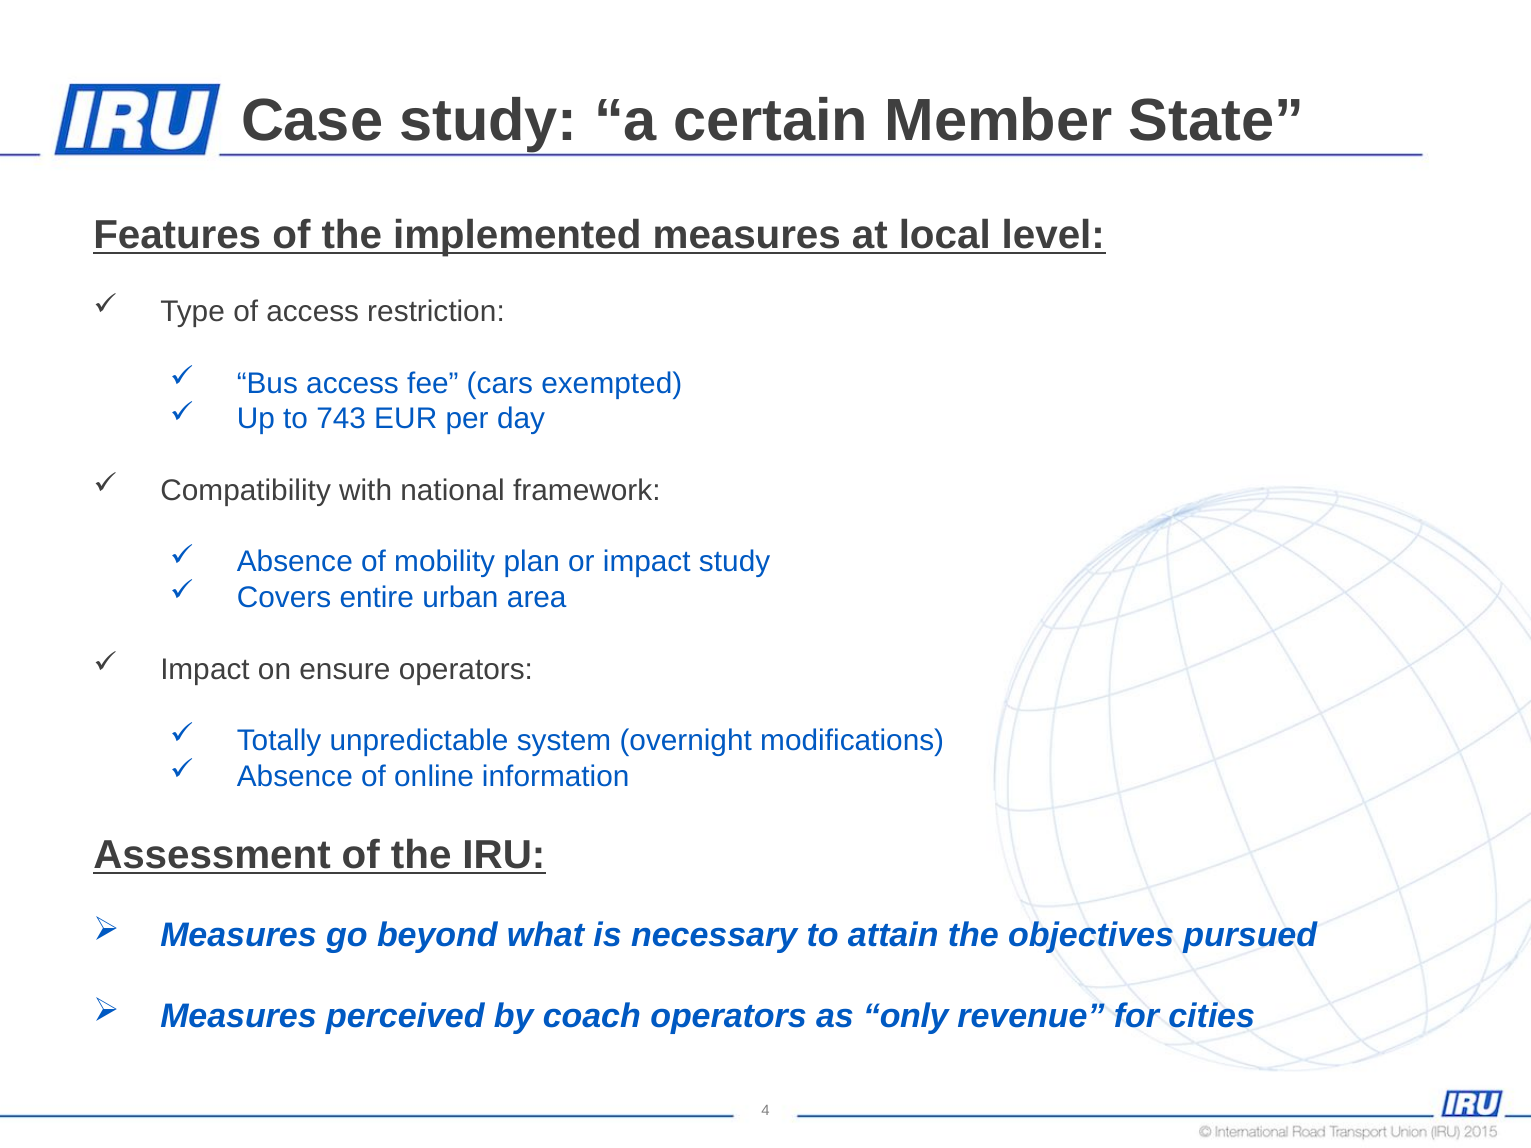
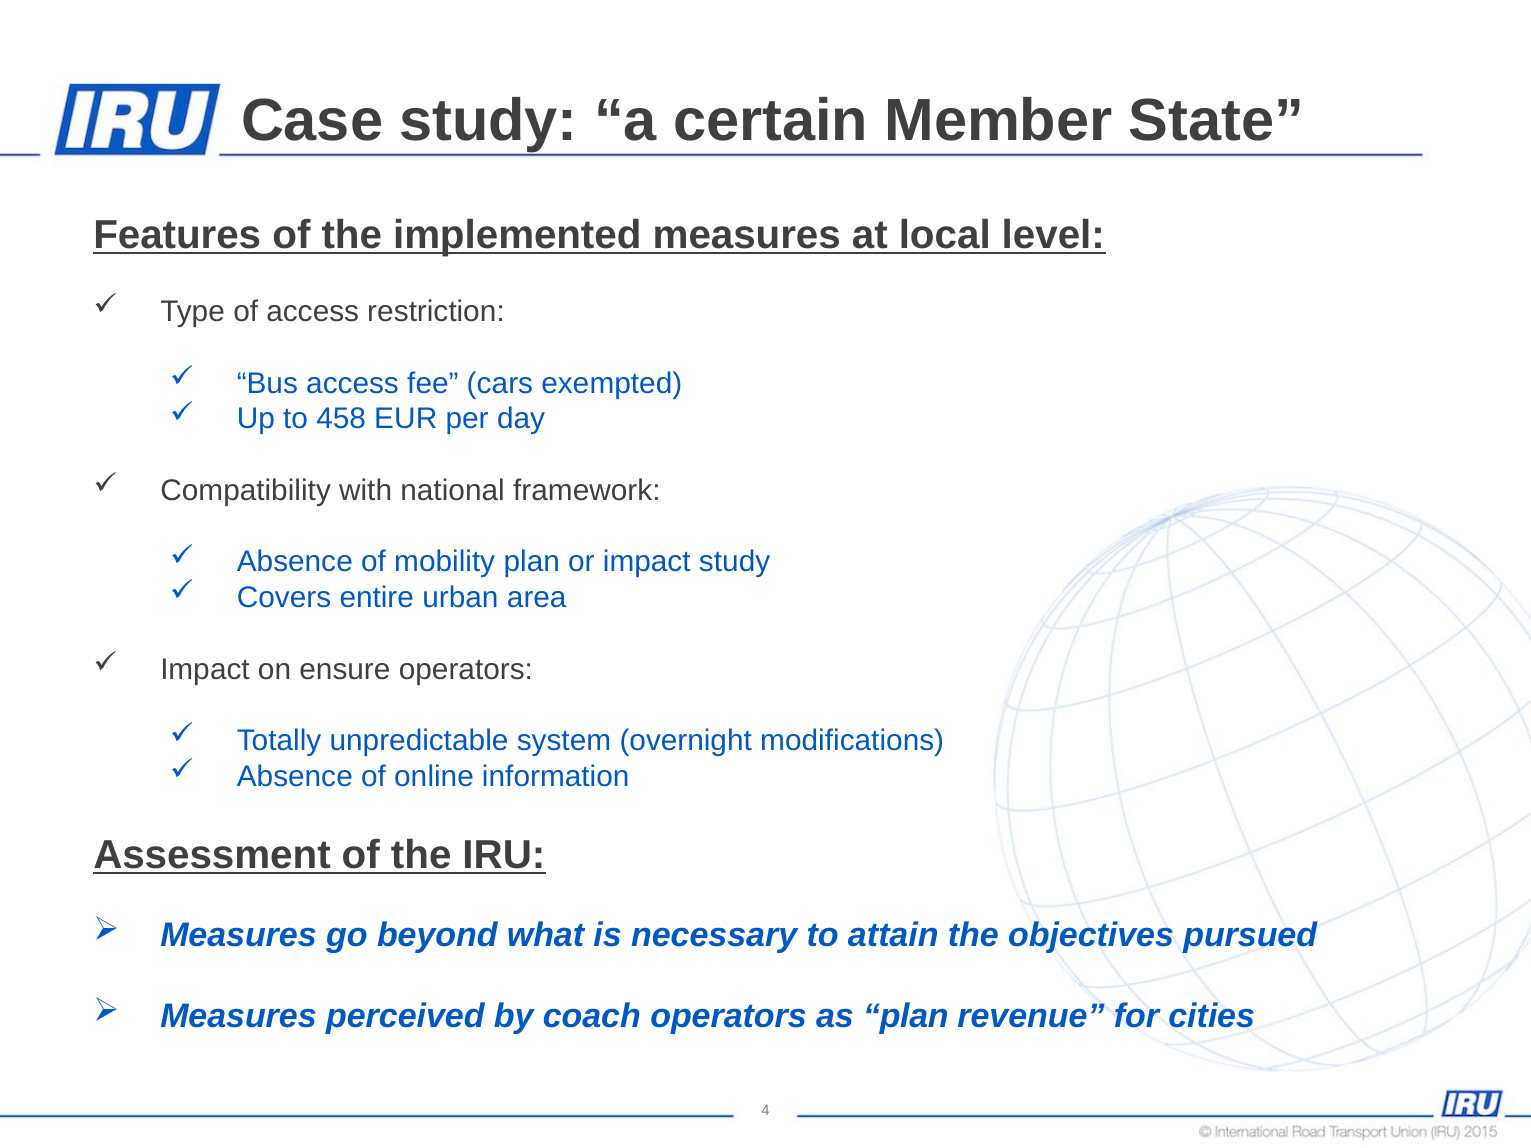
743: 743 -> 458
as only: only -> plan
